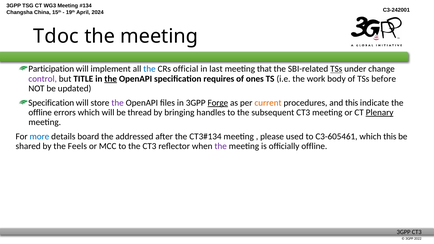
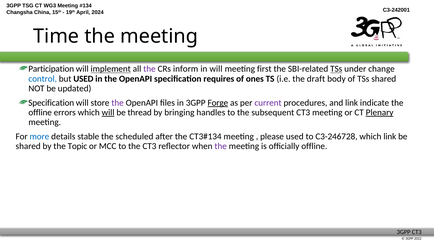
Tdoc: Tdoc -> Time
implement underline: none -> present
the at (149, 69) colour: blue -> purple
official: official -> inform
in last: last -> will
that: that -> first
control colour: purple -> blue
but TITLE: TITLE -> USED
the at (111, 79) underline: present -> none
work: work -> draft
TSs before: before -> shared
current colour: orange -> purple
and this: this -> link
will at (108, 113) underline: none -> present
board: board -> stable
addressed: addressed -> scheduled
C3-605461: C3-605461 -> C3-246728
which this: this -> link
Feels: Feels -> Topic
